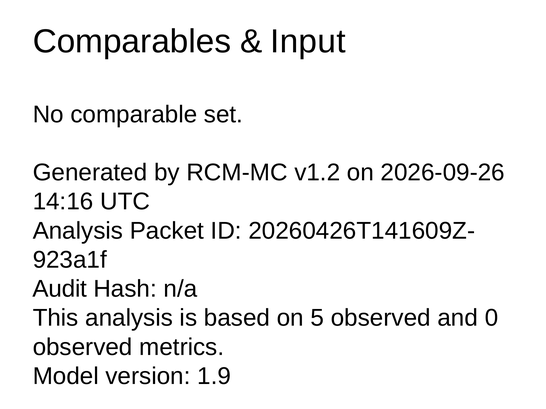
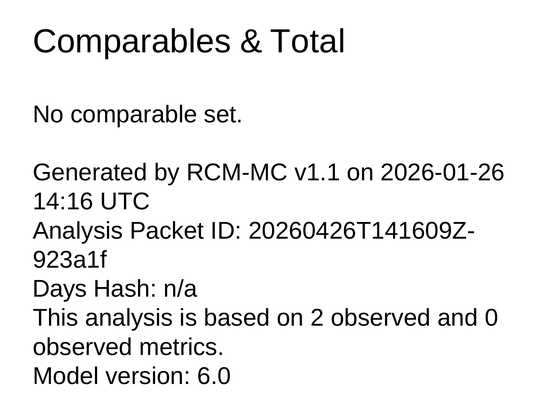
Input: Input -> Total
v1.2: v1.2 -> v1.1
2026-09-26: 2026-09-26 -> 2026-01-26
Audit: Audit -> Days
5: 5 -> 2
1.9: 1.9 -> 6.0
